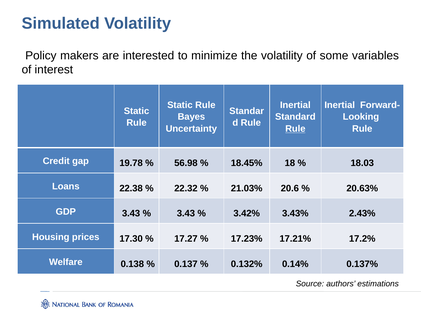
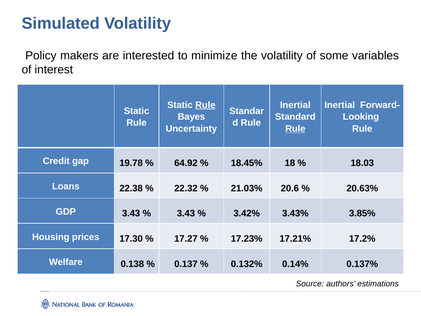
Rule at (205, 105) underline: none -> present
56.98: 56.98 -> 64.92
2.43%: 2.43% -> 3.85%
